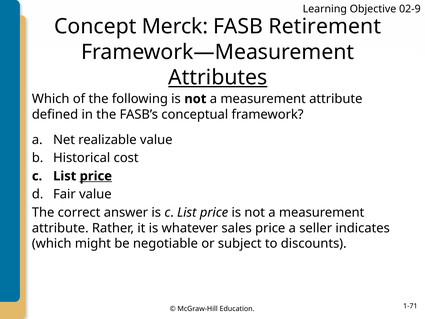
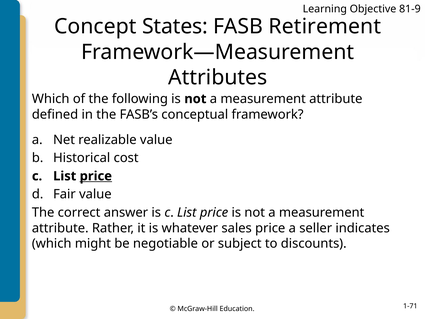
02-9: 02-9 -> 81-9
Merck: Merck -> States
Attributes underline: present -> none
